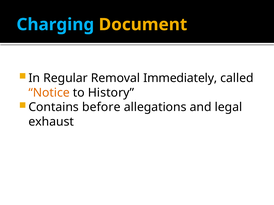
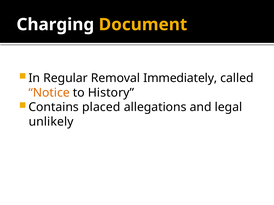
Charging colour: light blue -> white
before: before -> placed
exhaust: exhaust -> unlikely
